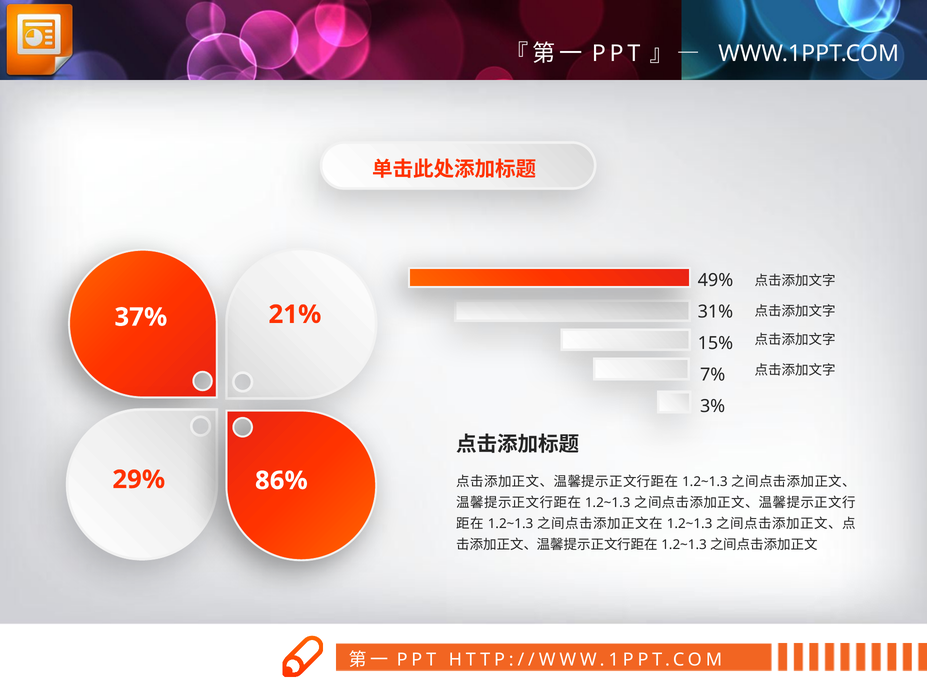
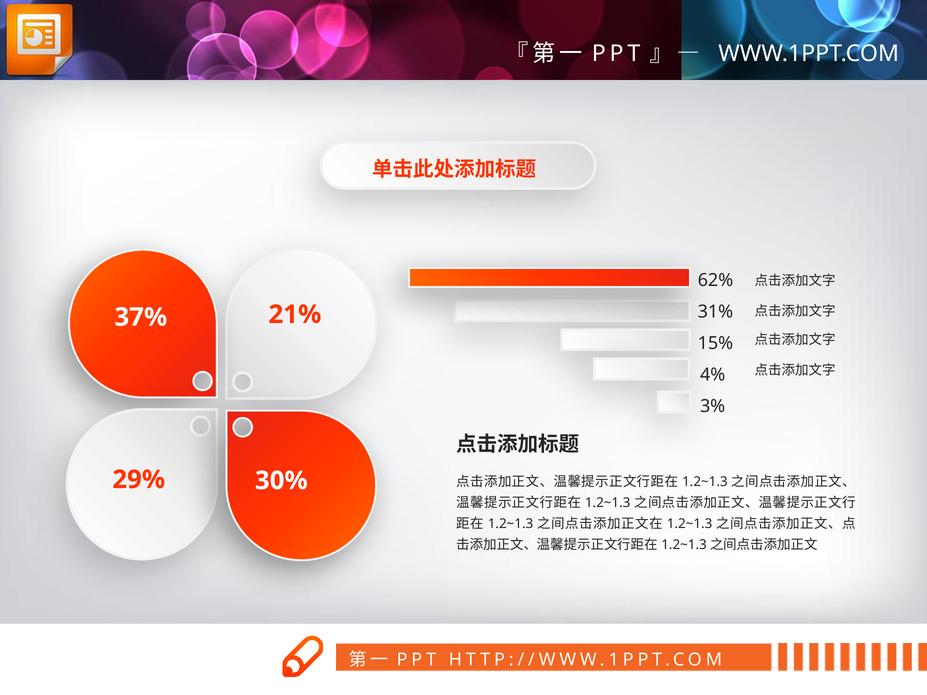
49%: 49% -> 62%
7%: 7% -> 4%
86%: 86% -> 30%
